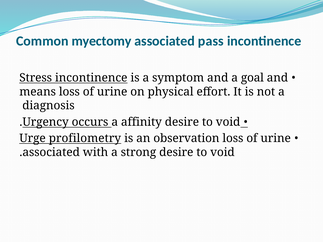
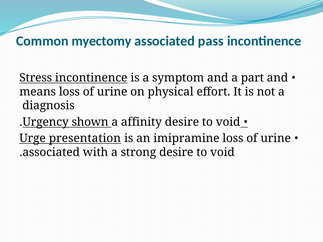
goal: goal -> part
occurs: occurs -> shown
profilometry: profilometry -> presentation
observation: observation -> imipramine
